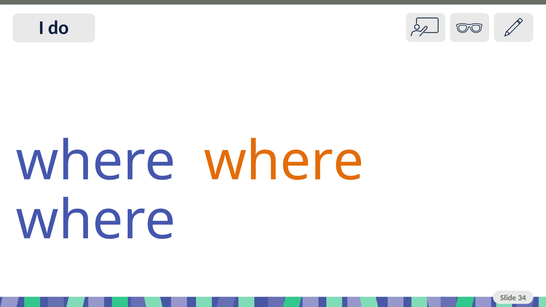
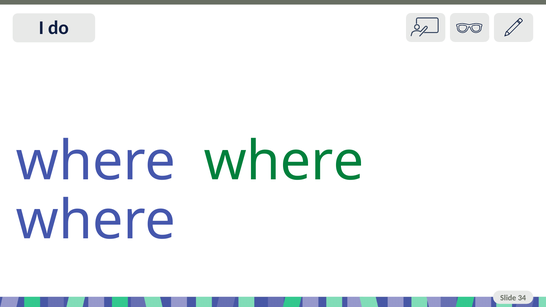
where at (284, 162) colour: orange -> green
